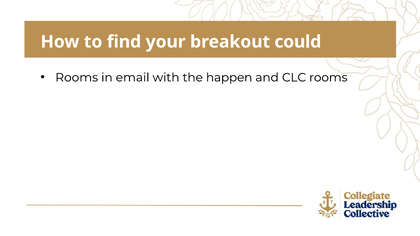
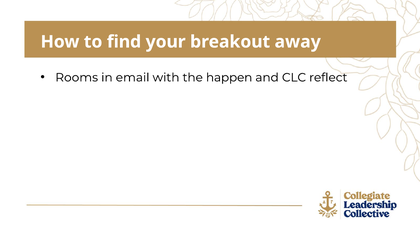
could: could -> away
CLC rooms: rooms -> reflect
